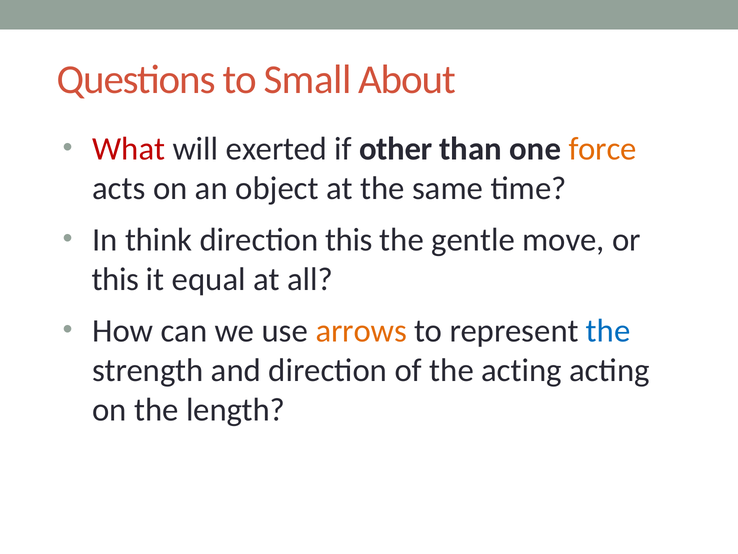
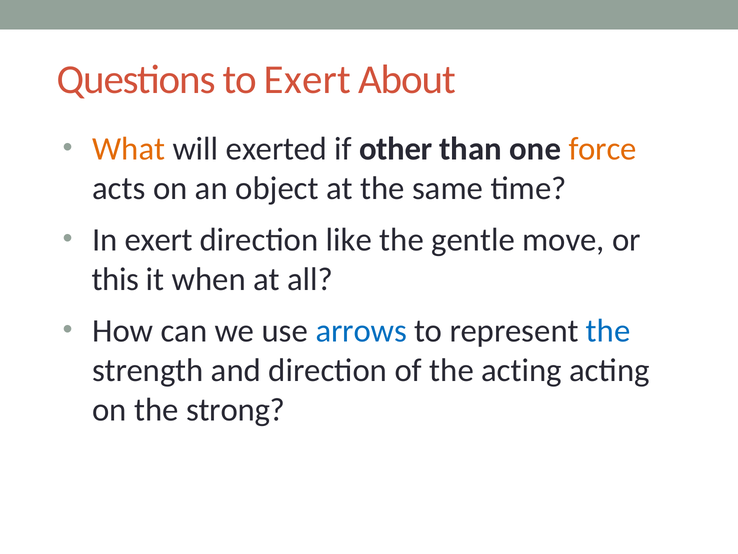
to Small: Small -> Exert
What colour: red -> orange
In think: think -> exert
direction this: this -> like
equal: equal -> when
arrows colour: orange -> blue
length: length -> strong
